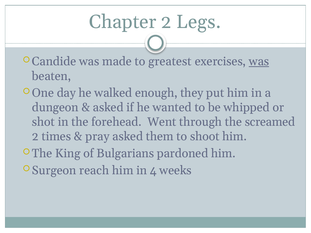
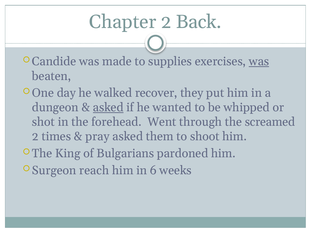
Legs: Legs -> Back
greatest: greatest -> supplies
enough: enough -> recover
asked at (108, 108) underline: none -> present
4: 4 -> 6
